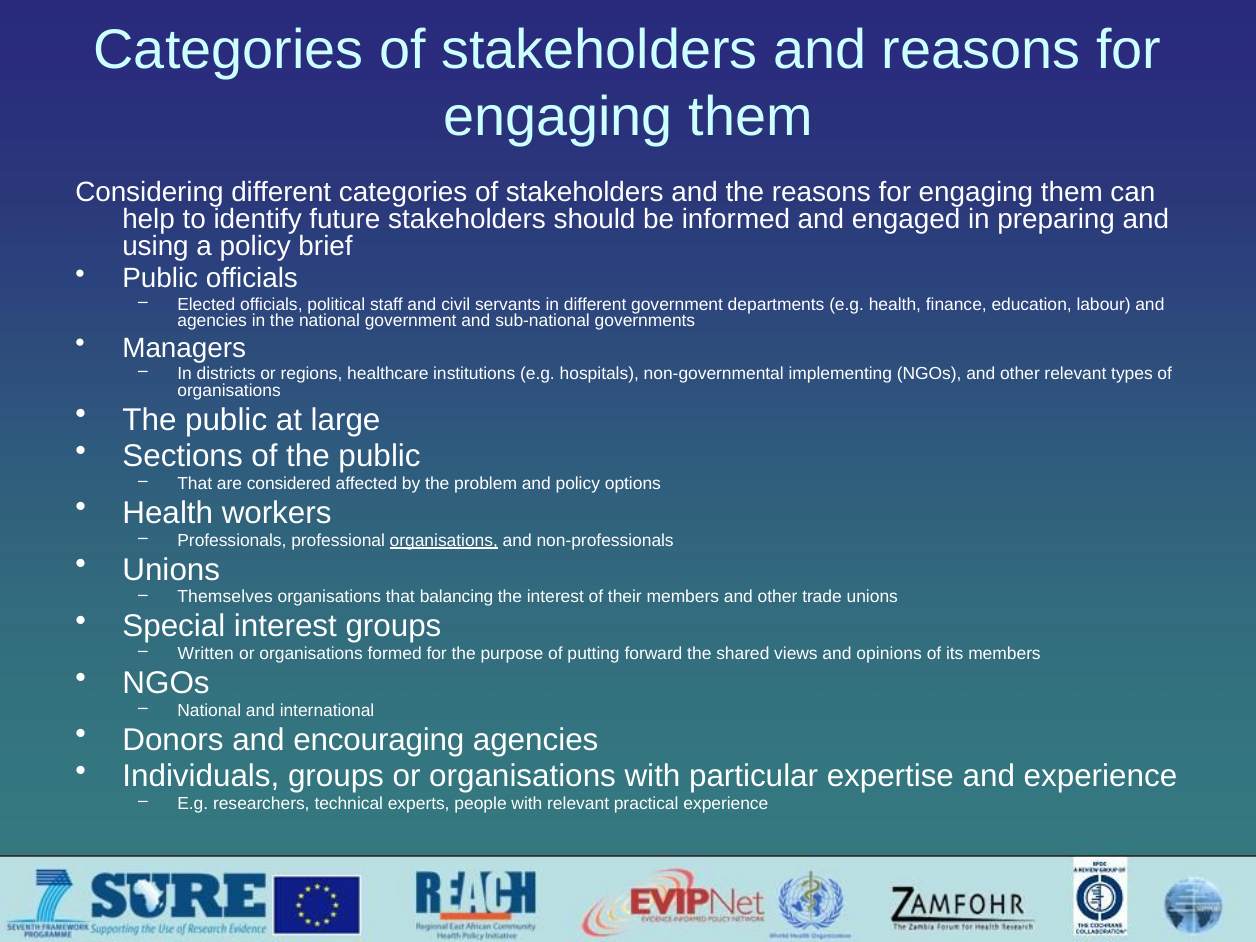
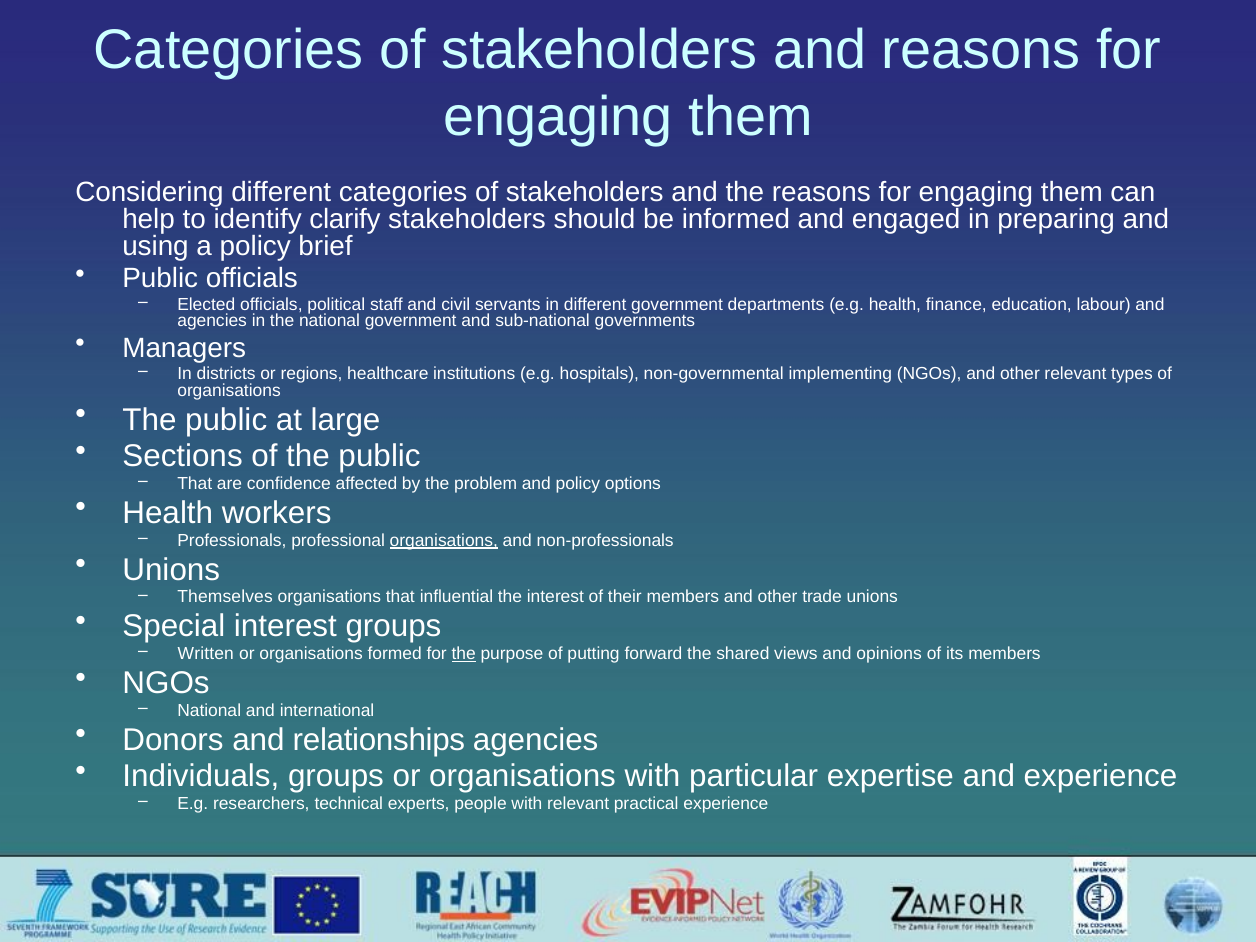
future: future -> clarify
considered: considered -> confidence
balancing: balancing -> influential
the at (464, 654) underline: none -> present
encouraging: encouraging -> relationships
